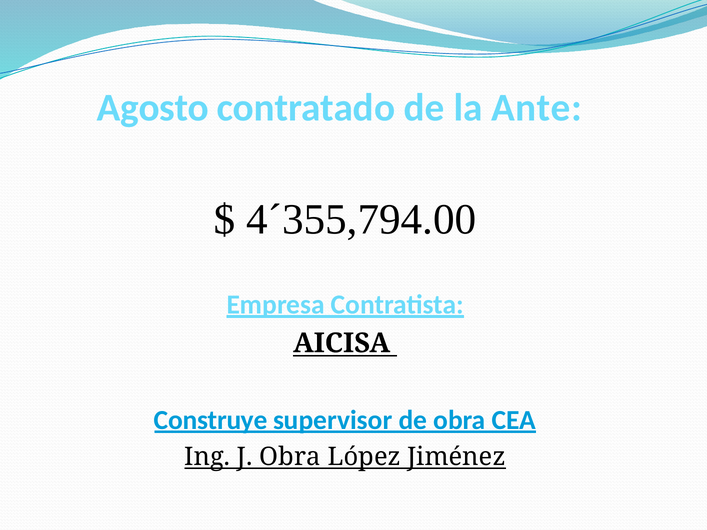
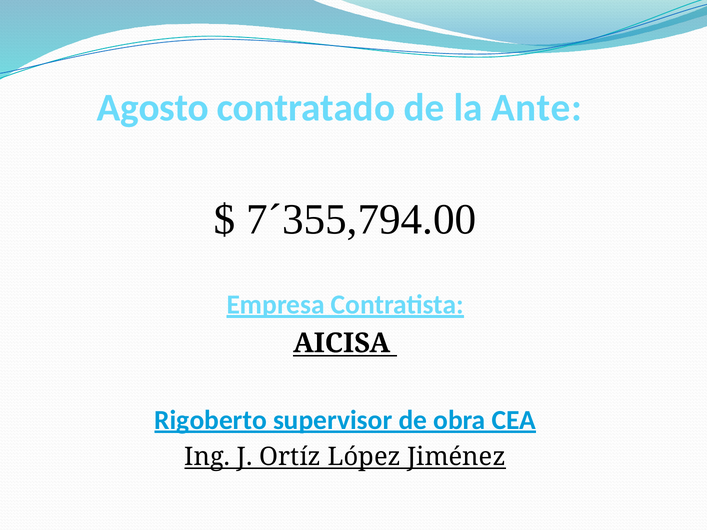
4´355,794.00: 4´355,794.00 -> 7´355,794.00
Construye: Construye -> Rigoberto
J Obra: Obra -> Ortíz
